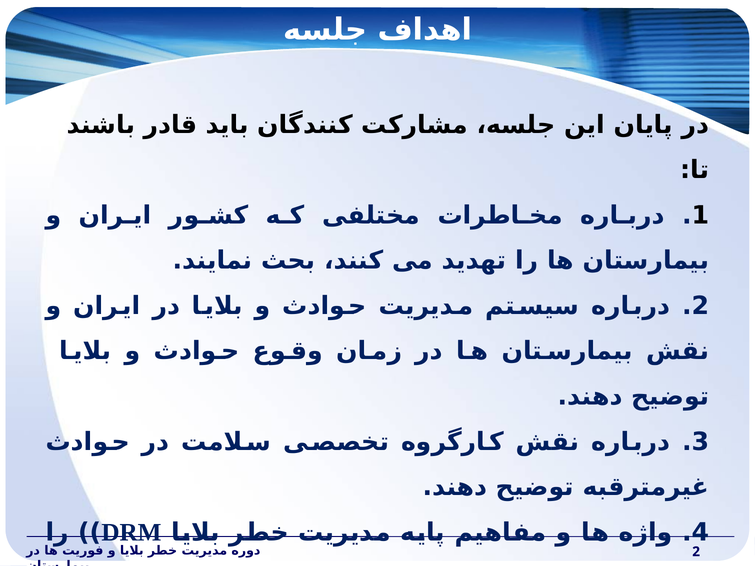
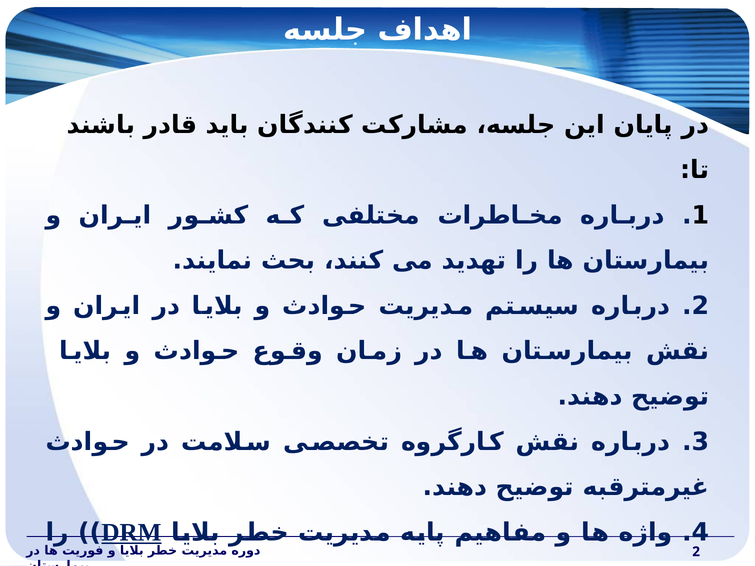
DRM underline: none -> present
